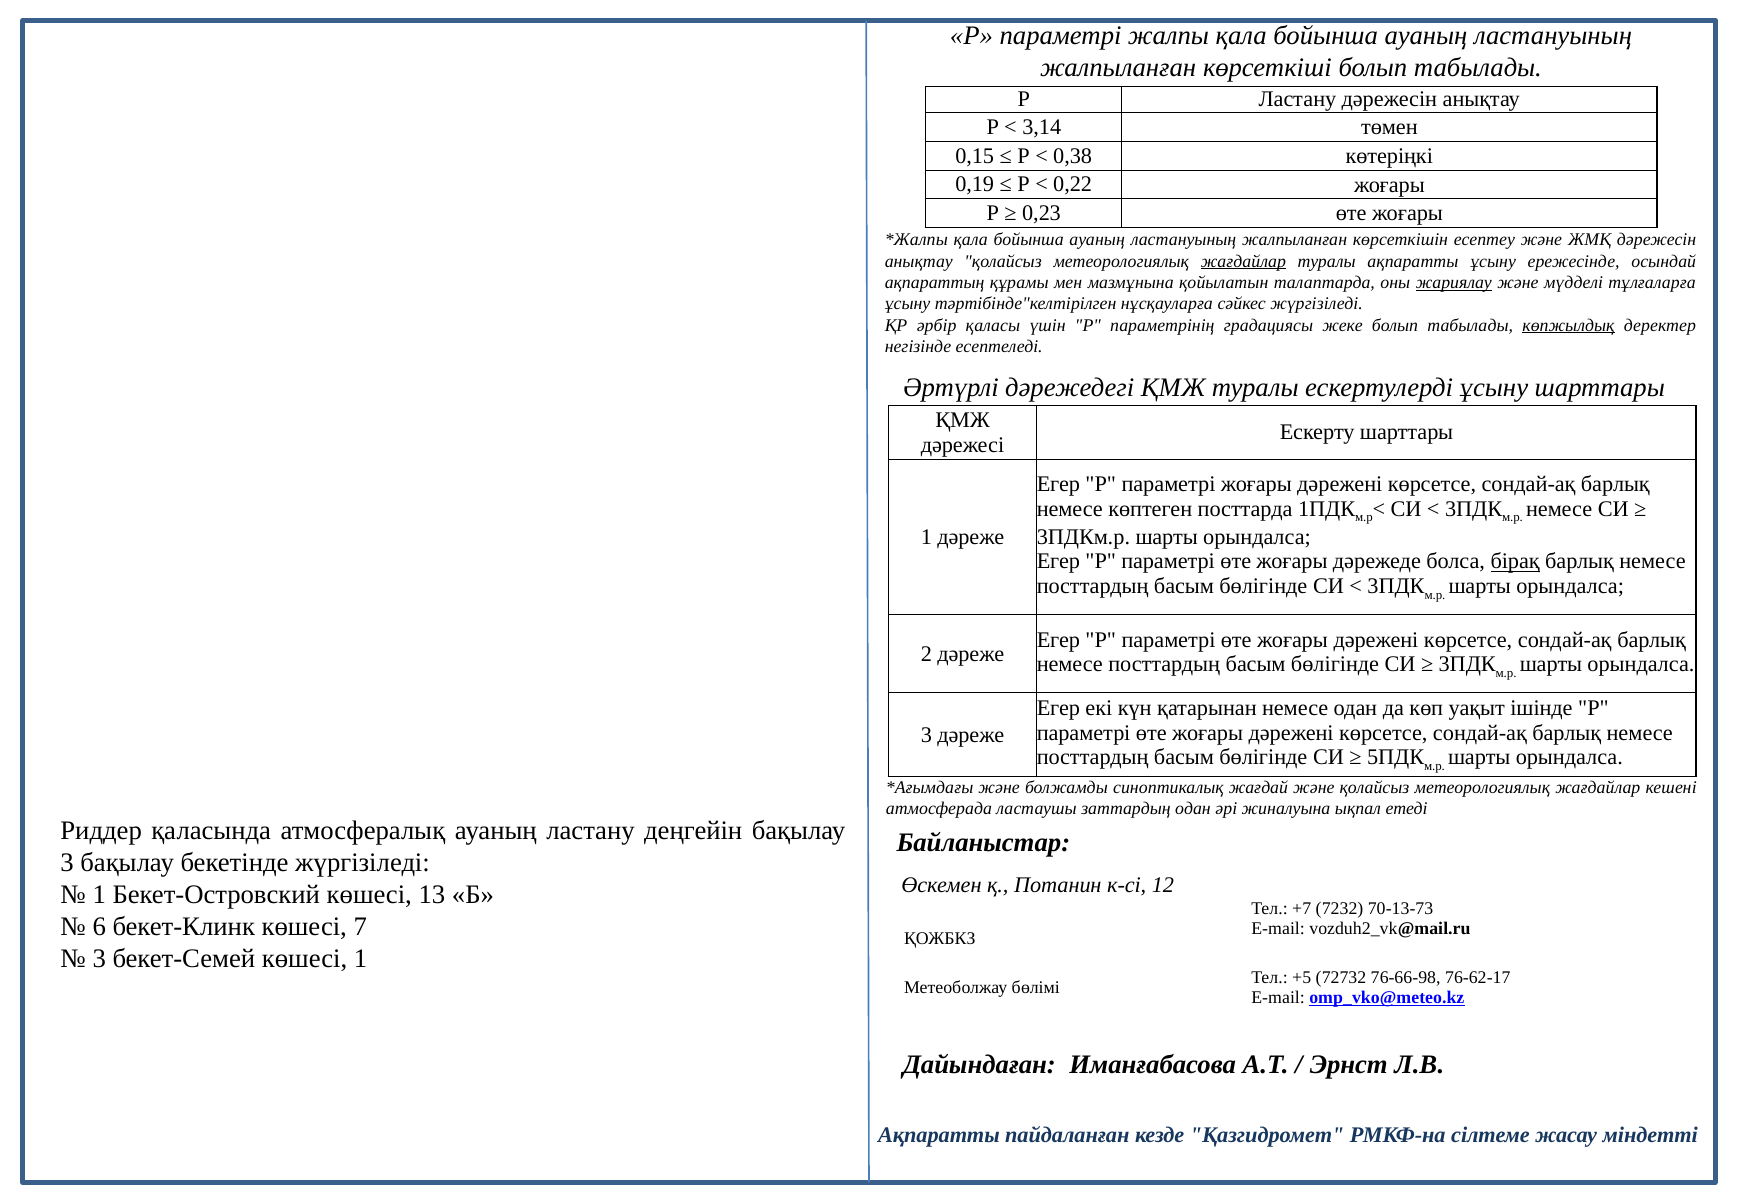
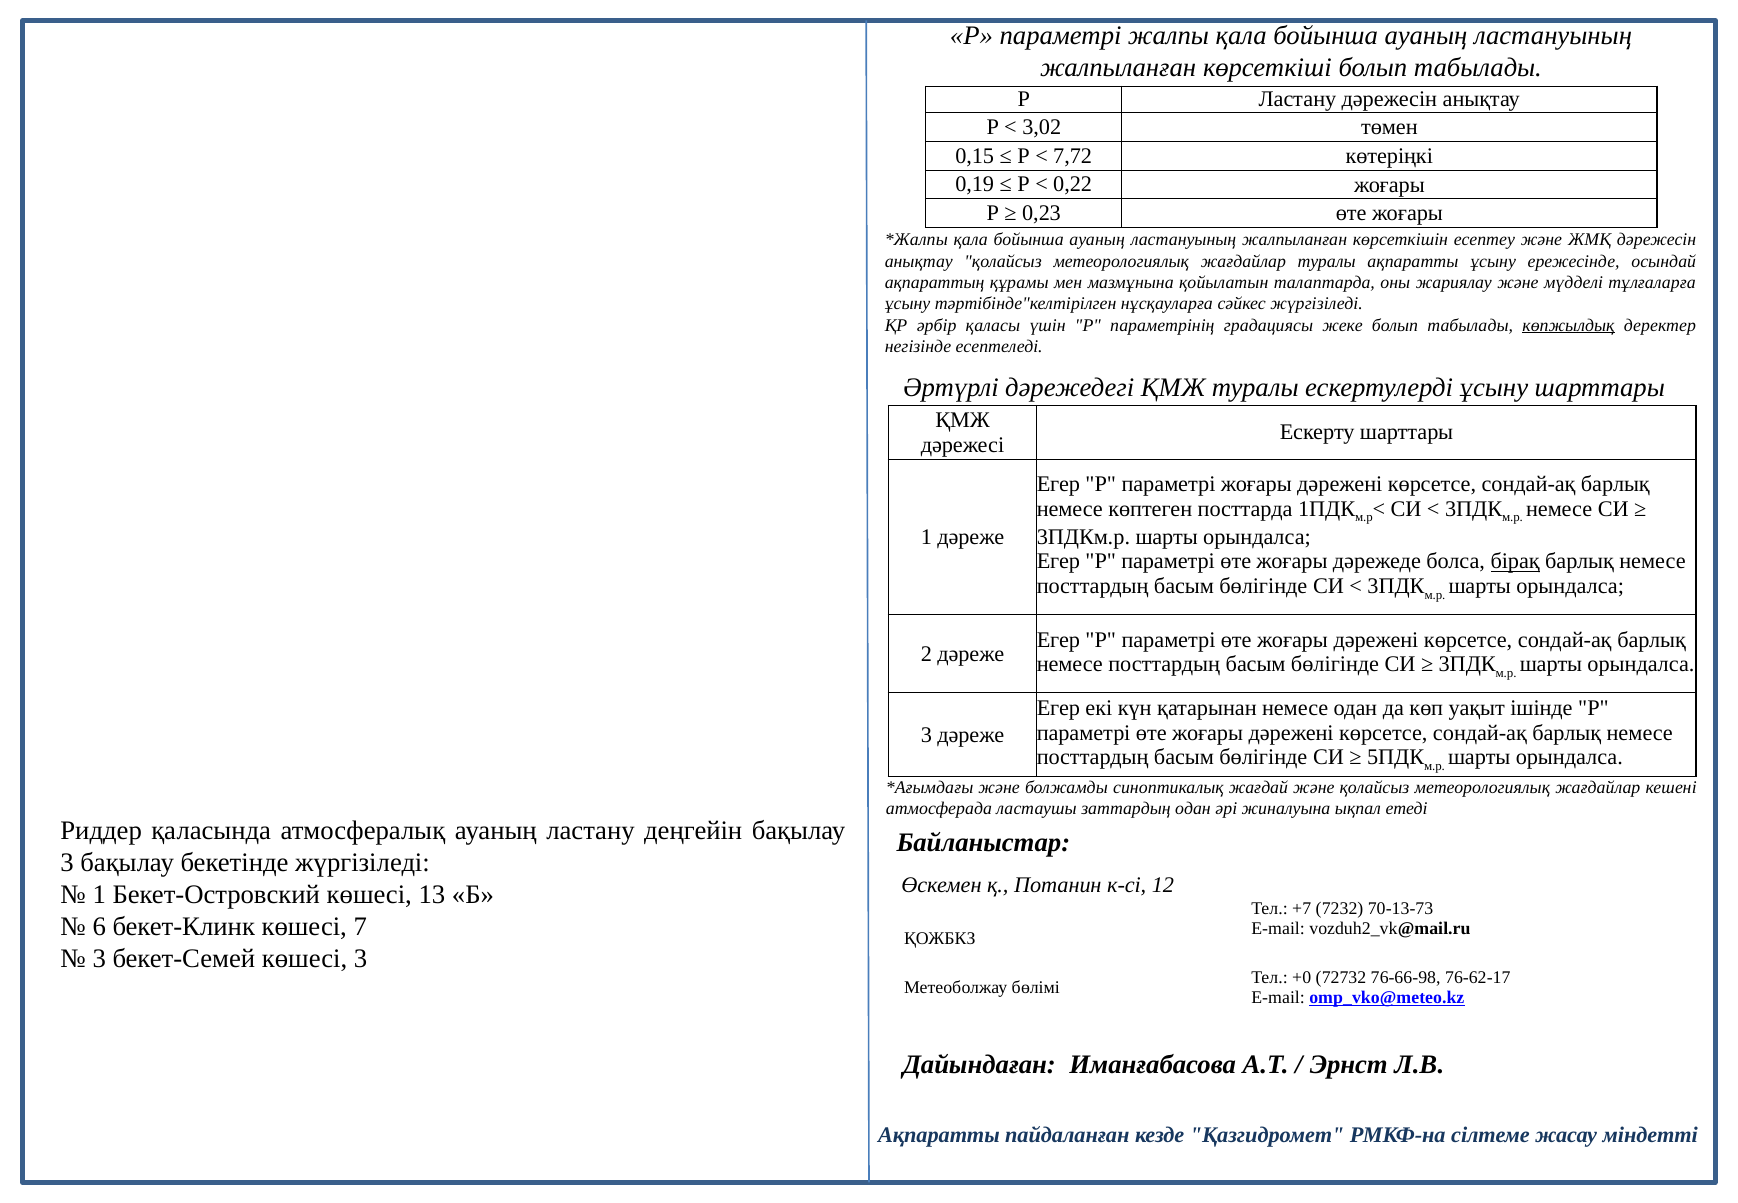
3,14: 3,14 -> 3,02
0,38: 0,38 -> 7,72
жағдайлар at (1243, 261) underline: present -> none
жариялау underline: present -> none
көшесі 1: 1 -> 3
+5: +5 -> +0
